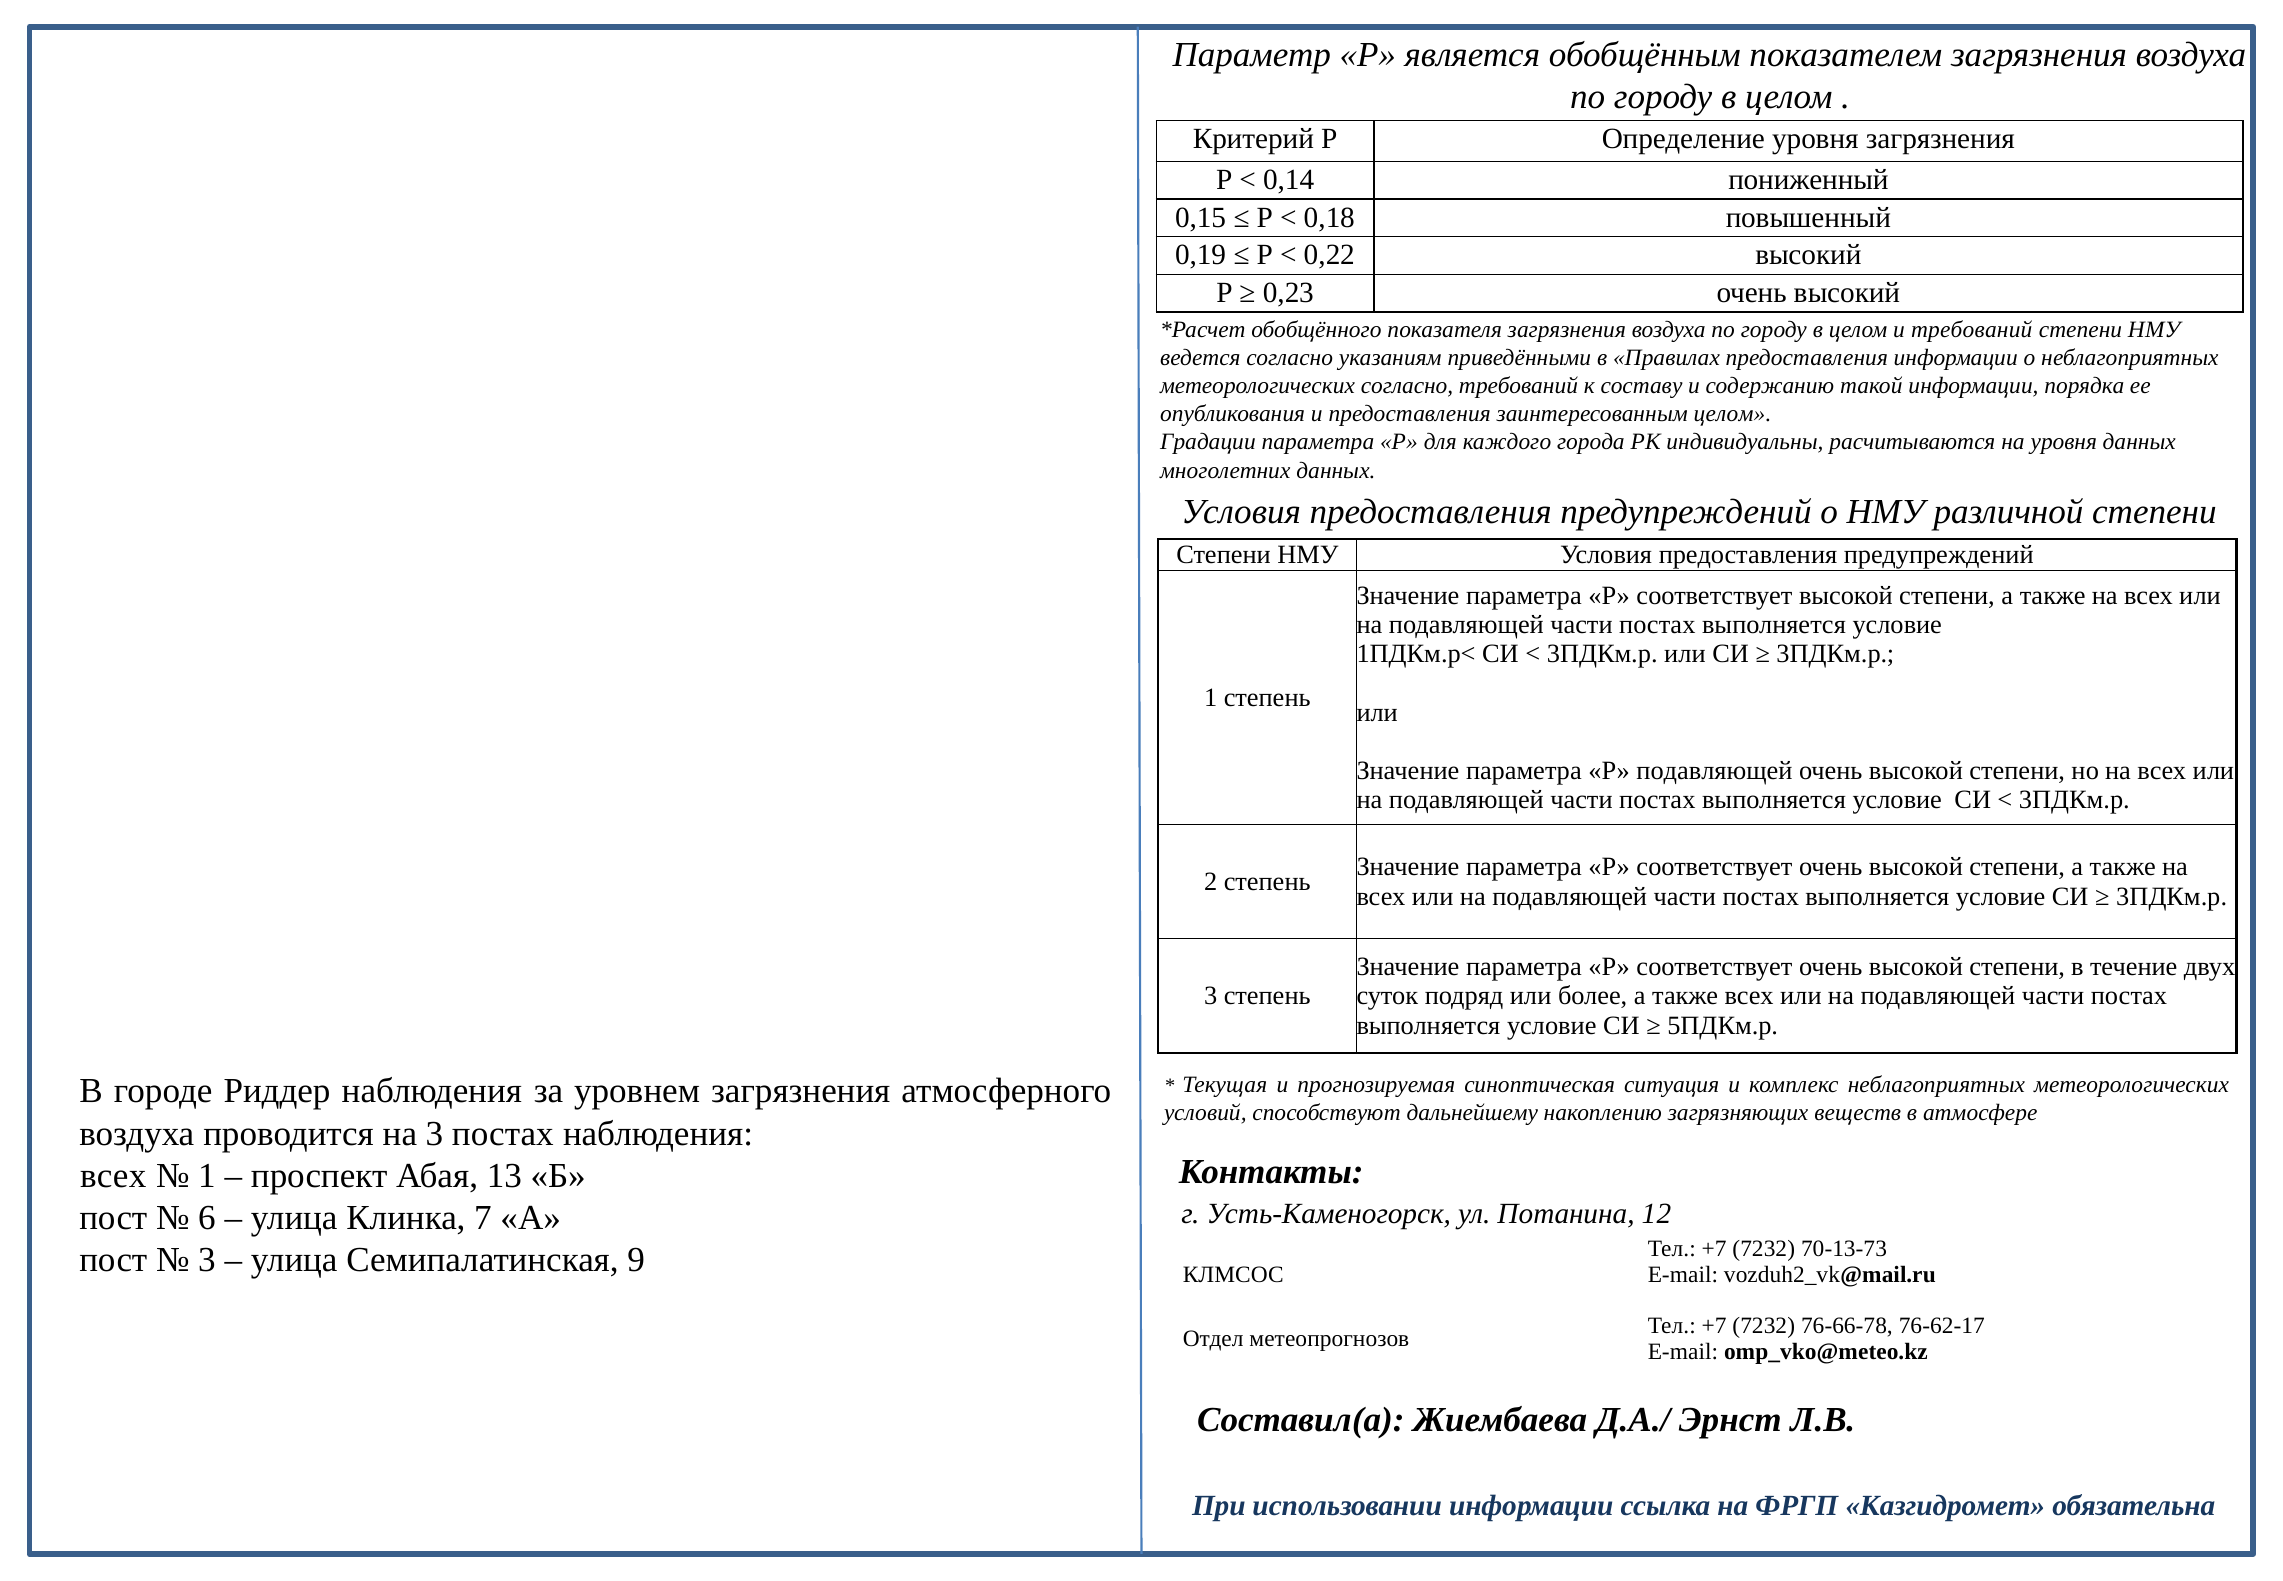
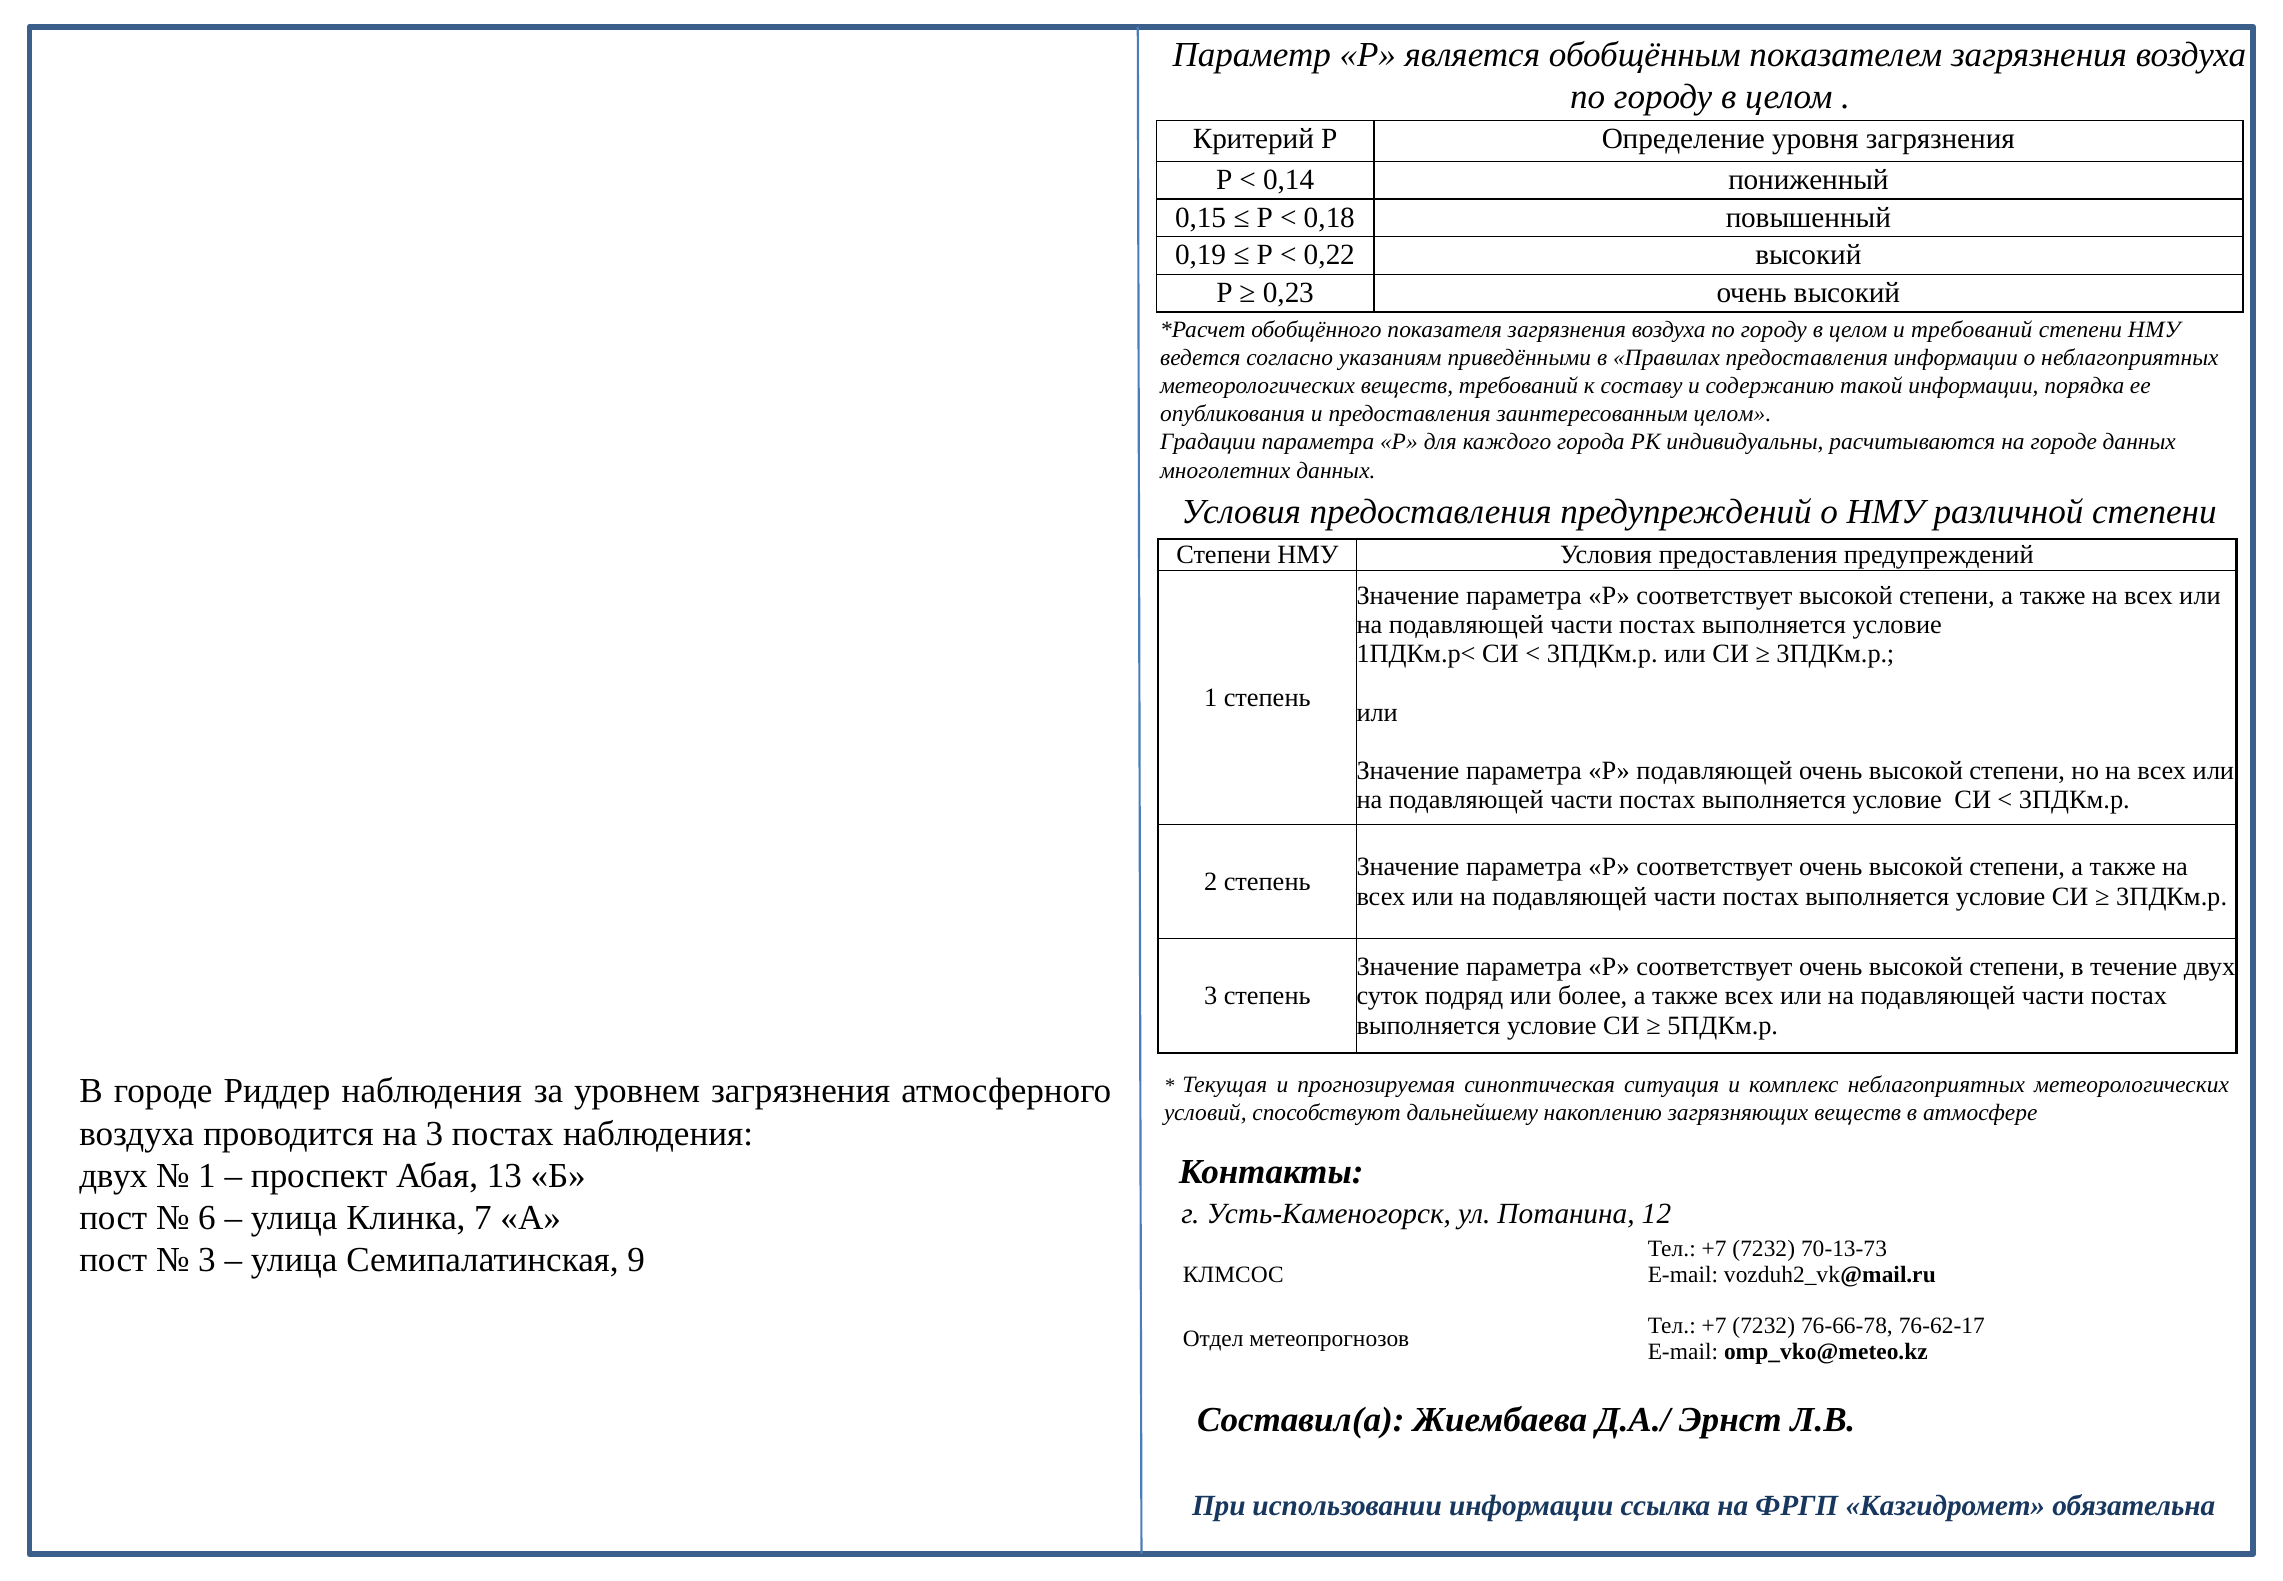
метеорологических согласно: согласно -> веществ
на уровня: уровня -> городе
всех at (113, 1175): всех -> двух
